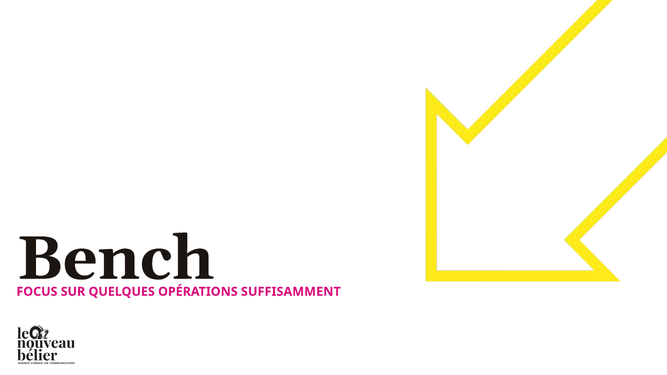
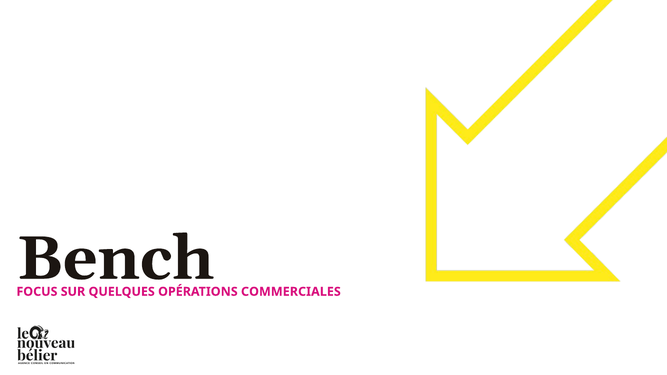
SUFFISAMMENT: SUFFISAMMENT -> COMMERCIALES
